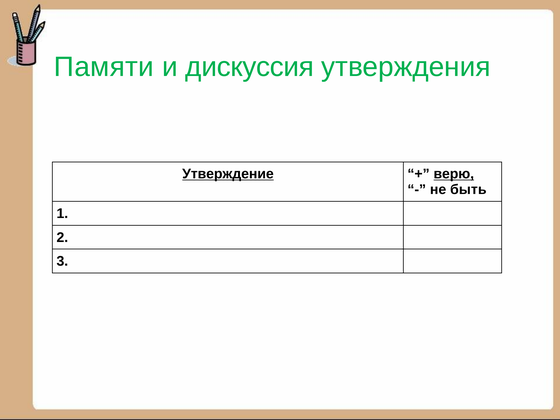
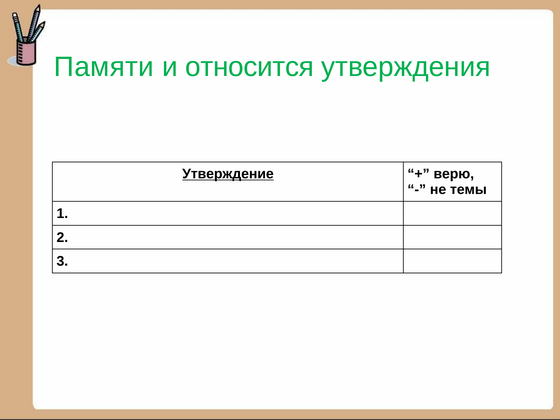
дискуссия: дискуссия -> относится
верю underline: present -> none
быть: быть -> темы
